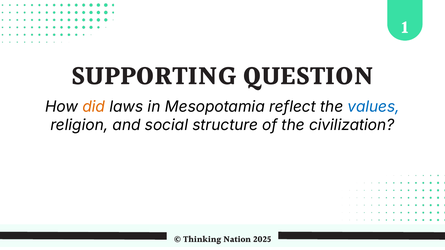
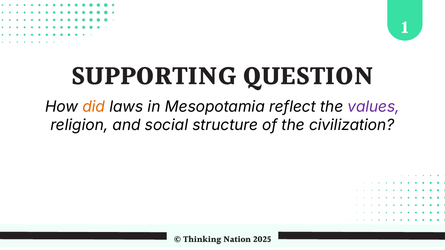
values colour: blue -> purple
